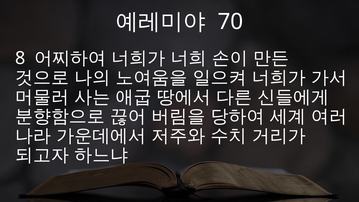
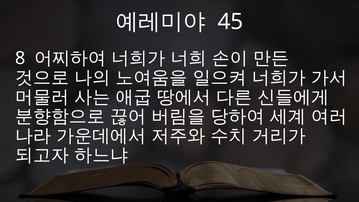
70: 70 -> 45
